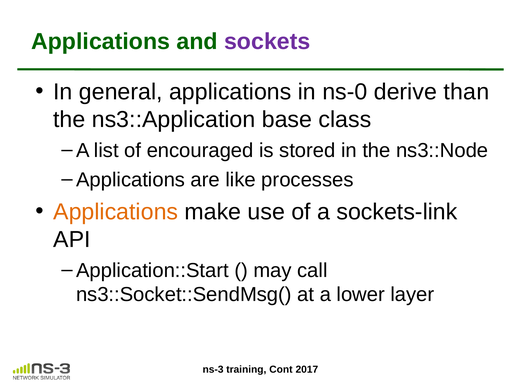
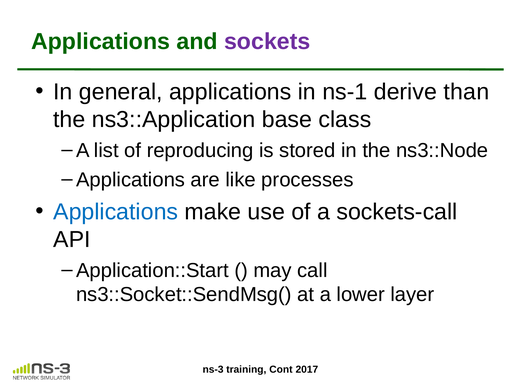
ns-0: ns-0 -> ns-1
encouraged: encouraged -> reproducing
Applications at (116, 212) colour: orange -> blue
sockets-link: sockets-link -> sockets-call
